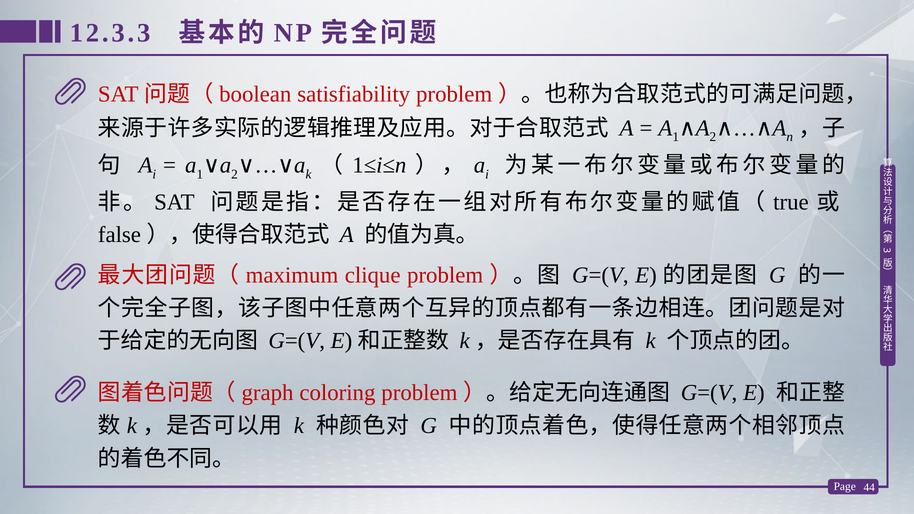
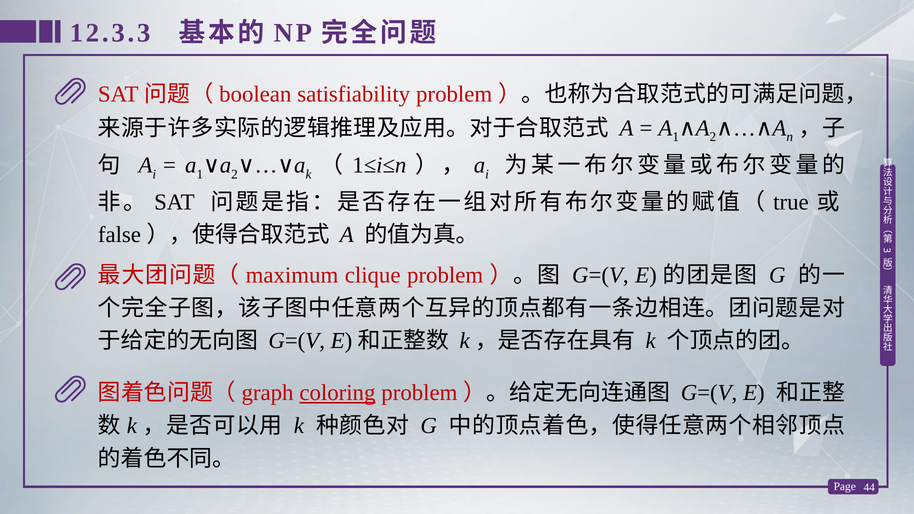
coloring underline: none -> present
